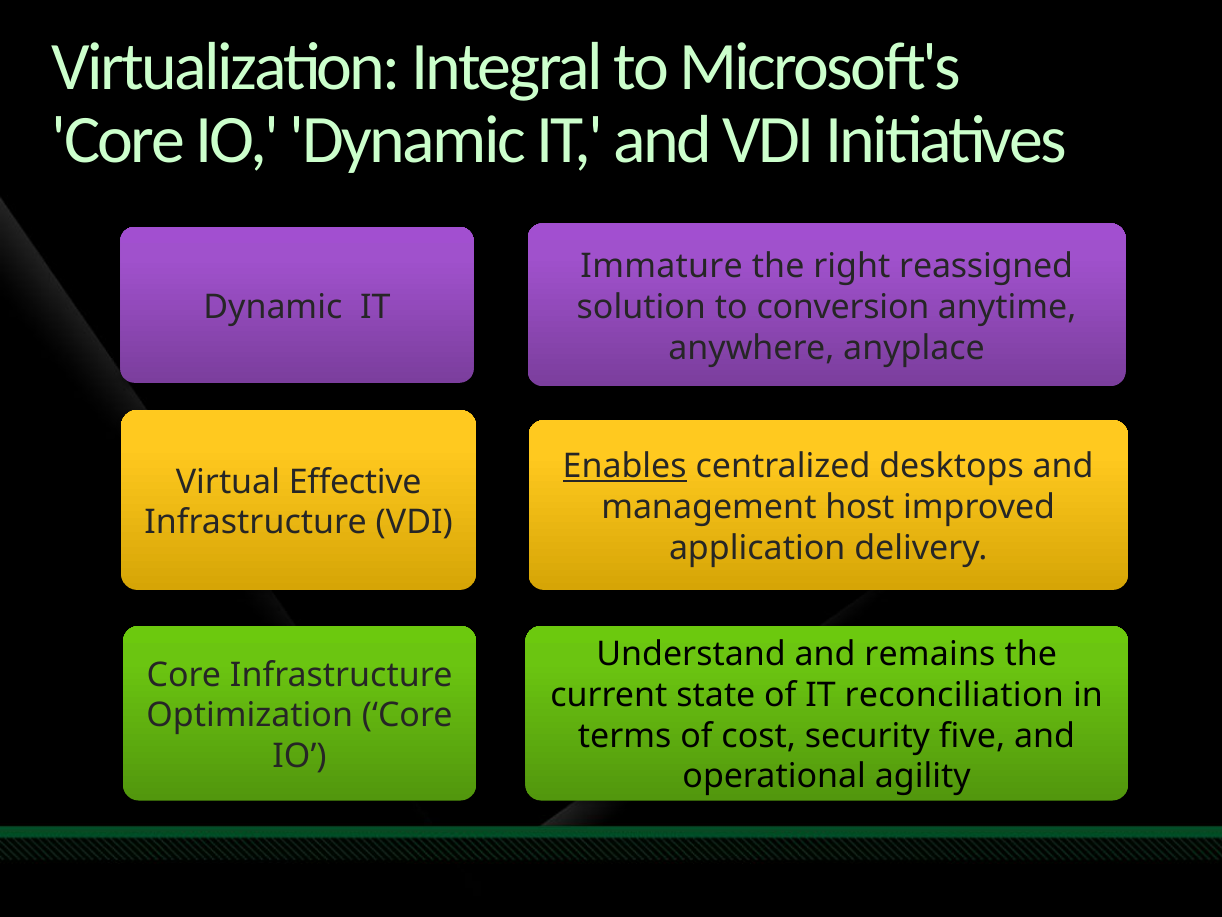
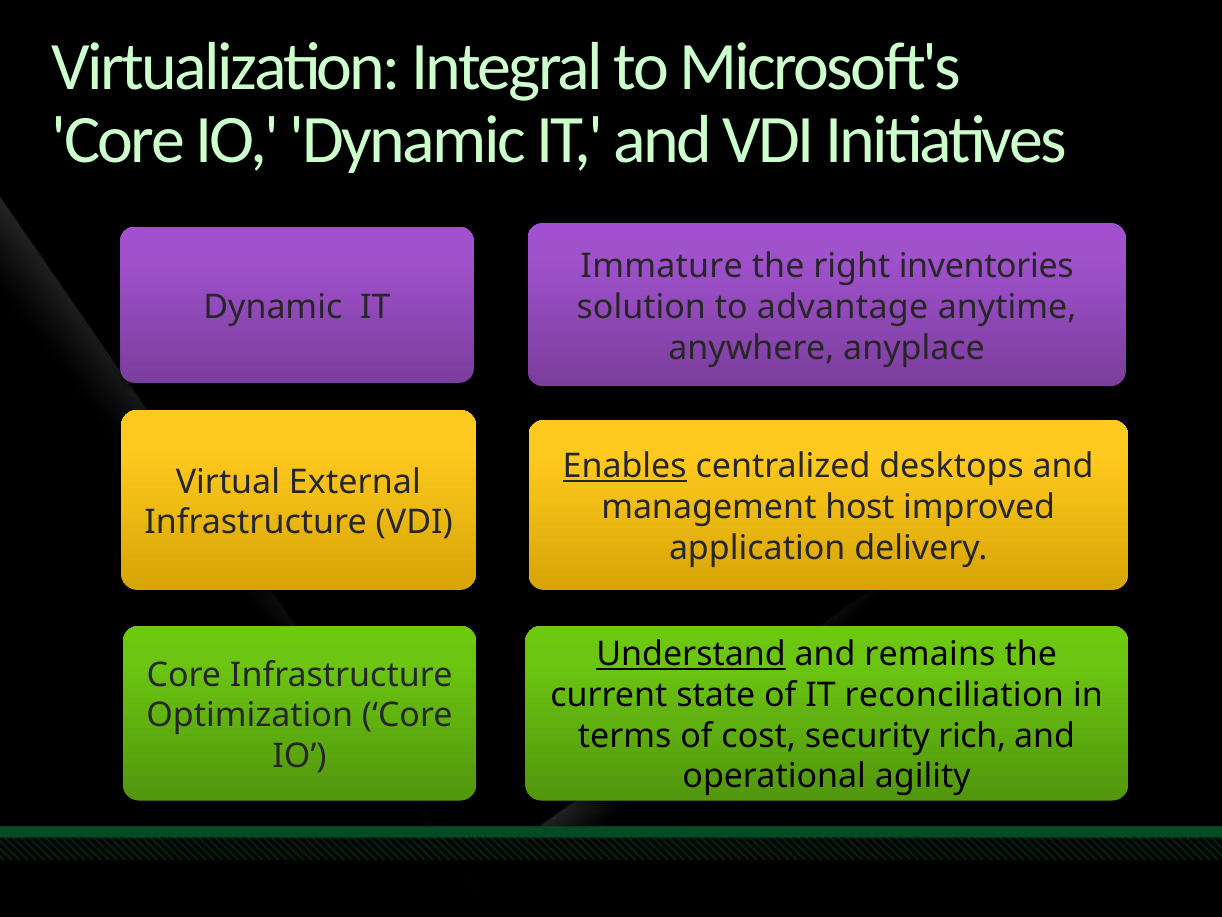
reassigned: reassigned -> inventories
conversion: conversion -> advantage
Effective: Effective -> External
Understand underline: none -> present
five: five -> rich
